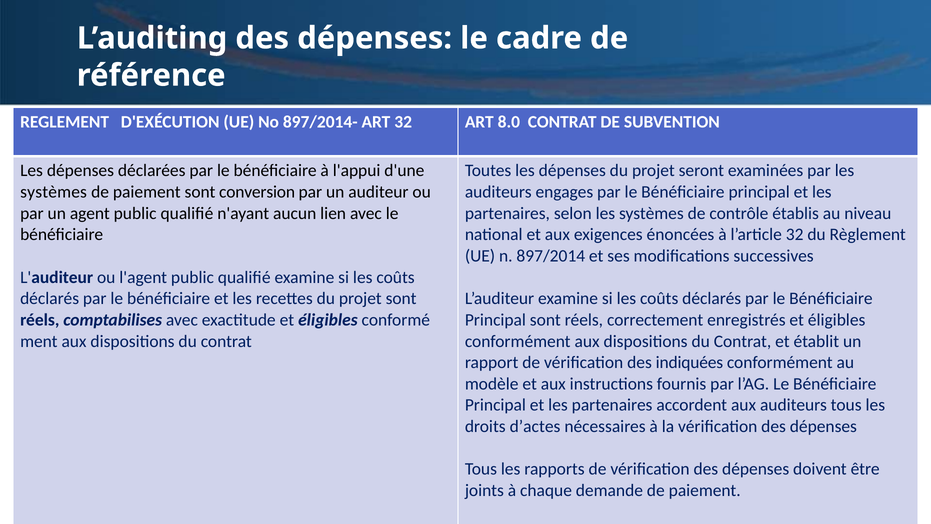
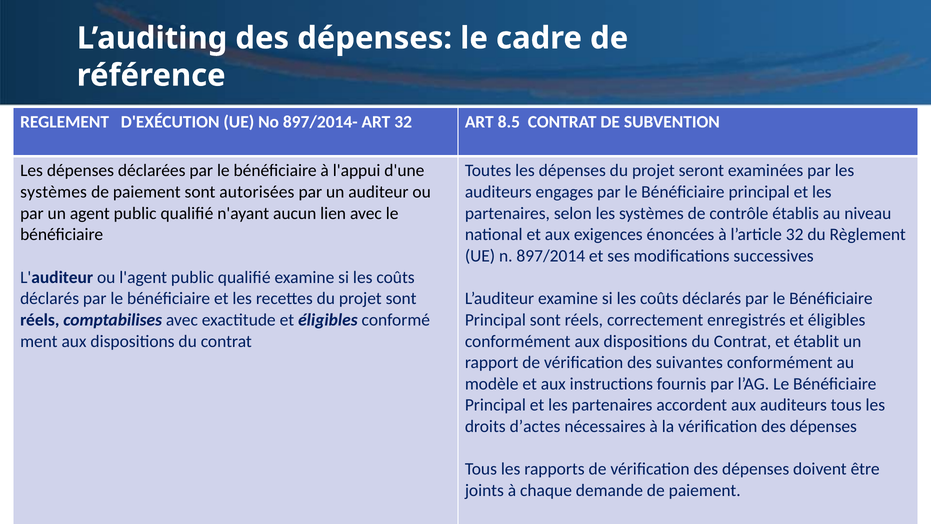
8.0: 8.0 -> 8.5
conversion: conversion -> autorisées
indiquées: indiquées -> suivantes
